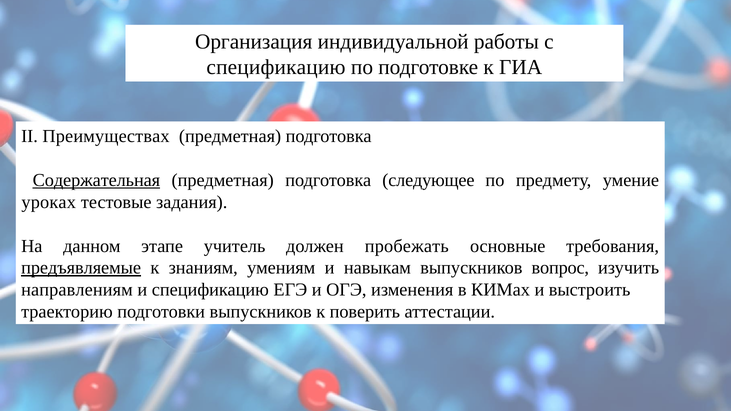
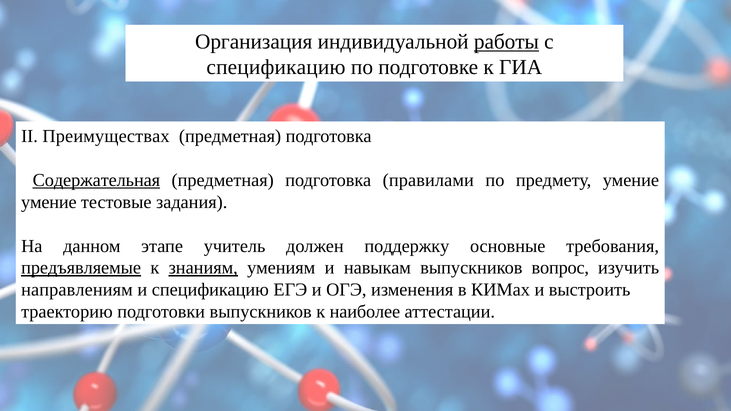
работы underline: none -> present
следующее: следующее -> правилами
уроках at (49, 202): уроках -> умение
пробежать: пробежать -> поддержку
знаниям underline: none -> present
поверить: поверить -> наиболее
